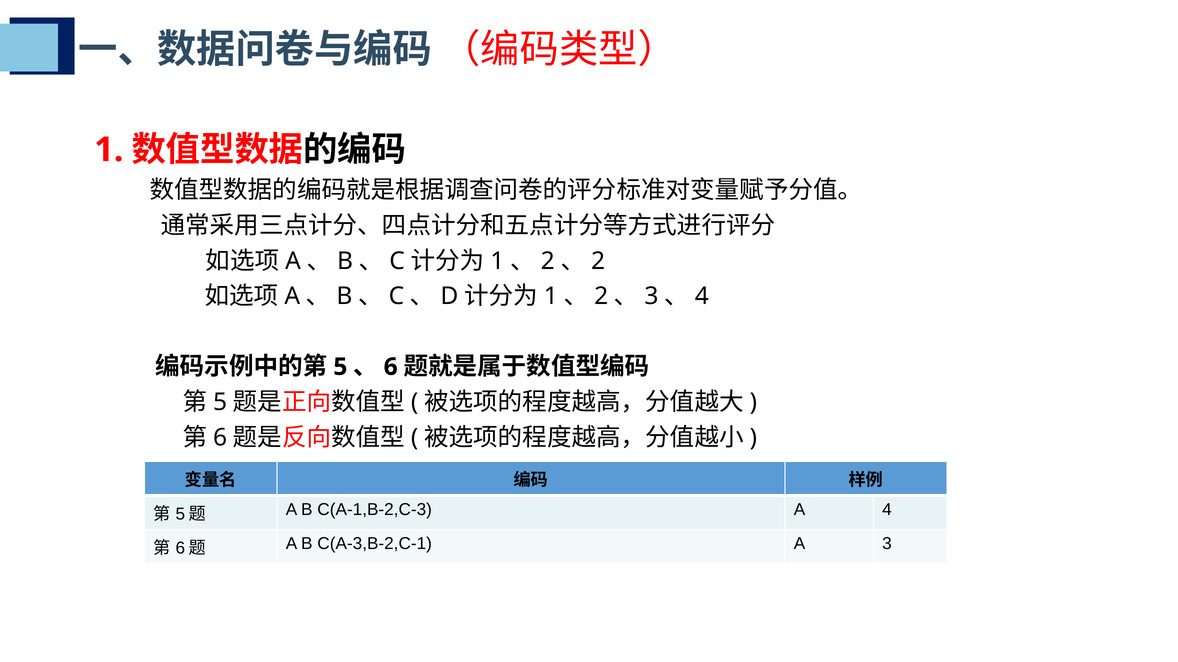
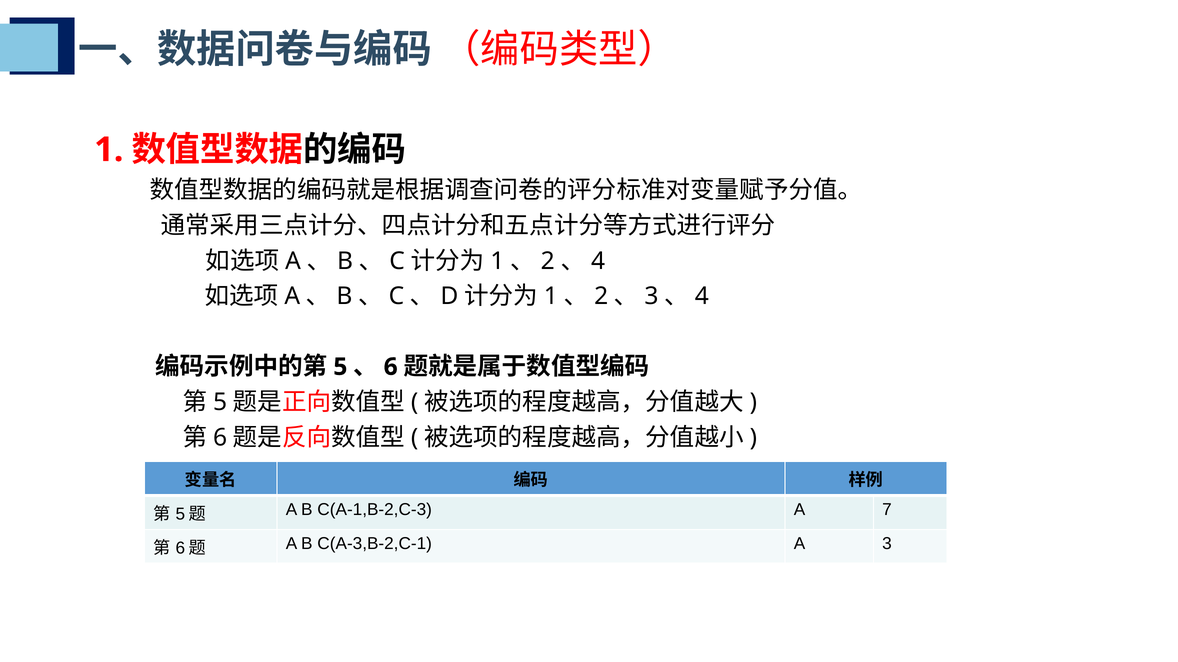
2 at (598, 261): 2 -> 4
A 4: 4 -> 7
